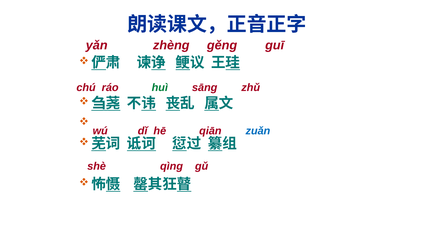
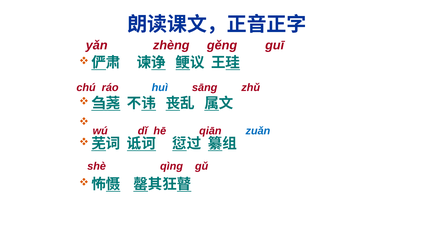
huì colour: green -> blue
